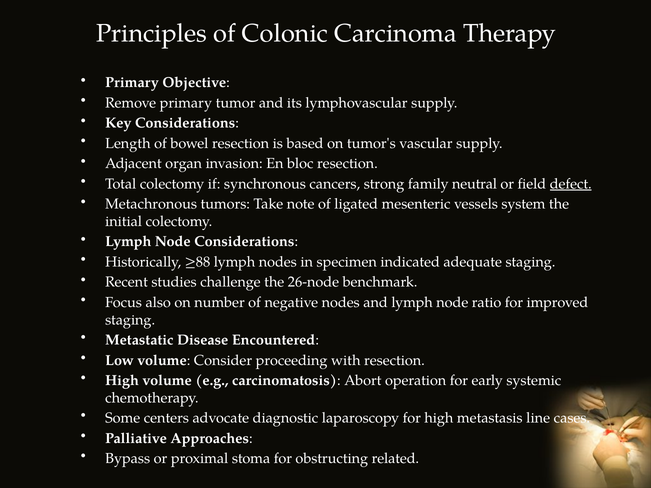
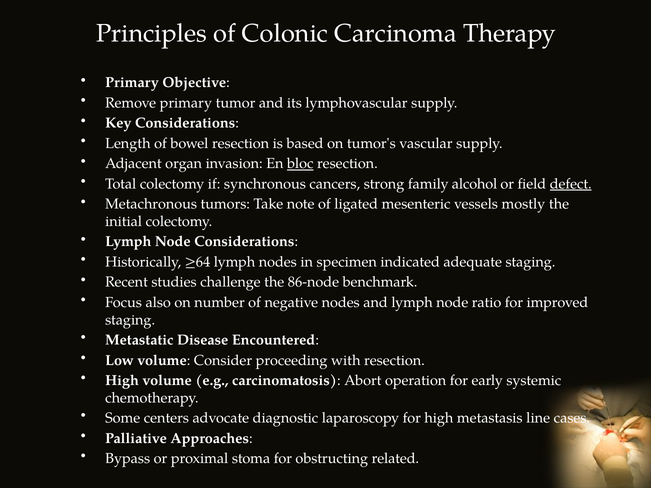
bloc underline: none -> present
neutral: neutral -> alcohol
system: system -> mostly
≥88: ≥88 -> ≥64
26-node: 26-node -> 86-node
